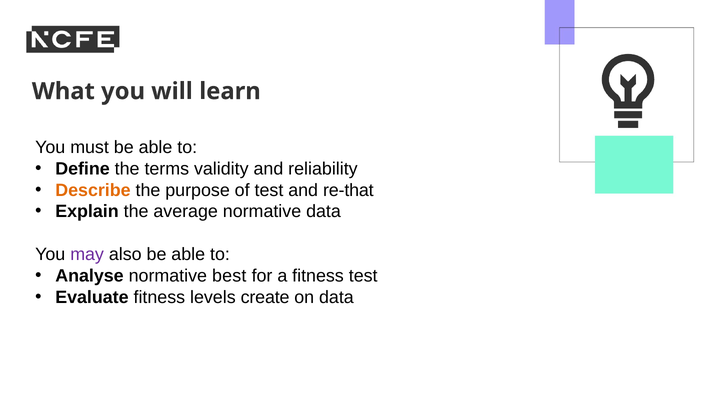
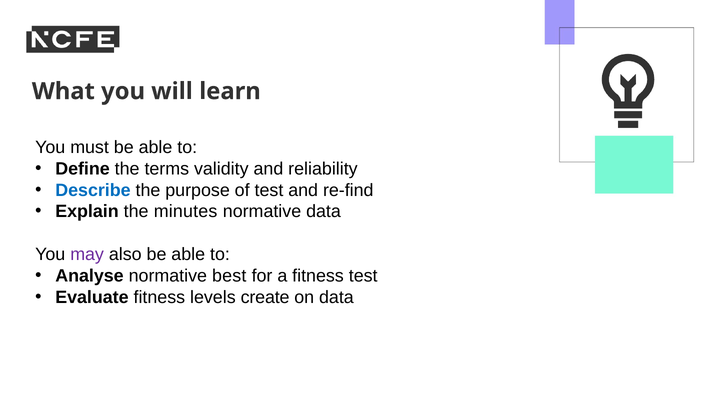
Describe colour: orange -> blue
re-that: re-that -> re-find
average: average -> minutes
